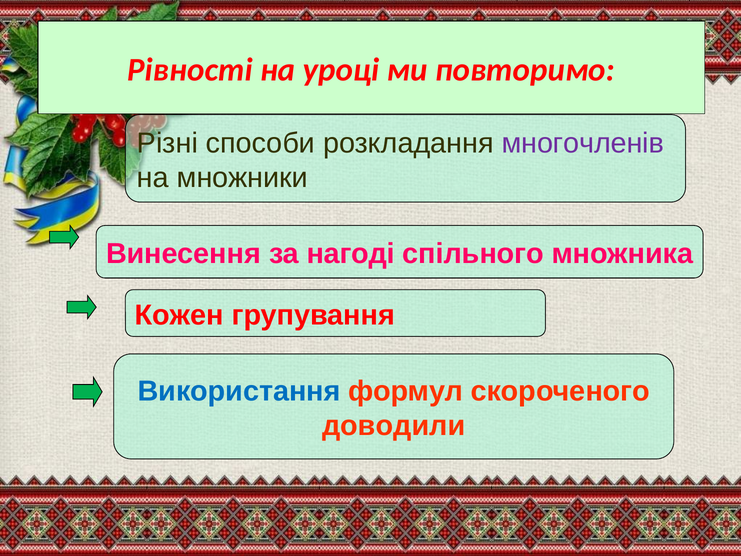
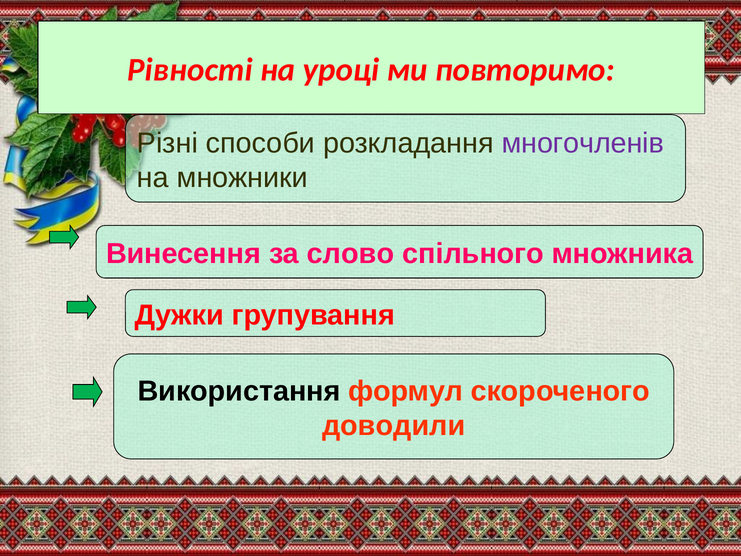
нагоді: нагоді -> слово
Кожен: Кожен -> Дужки
Використання colour: blue -> black
